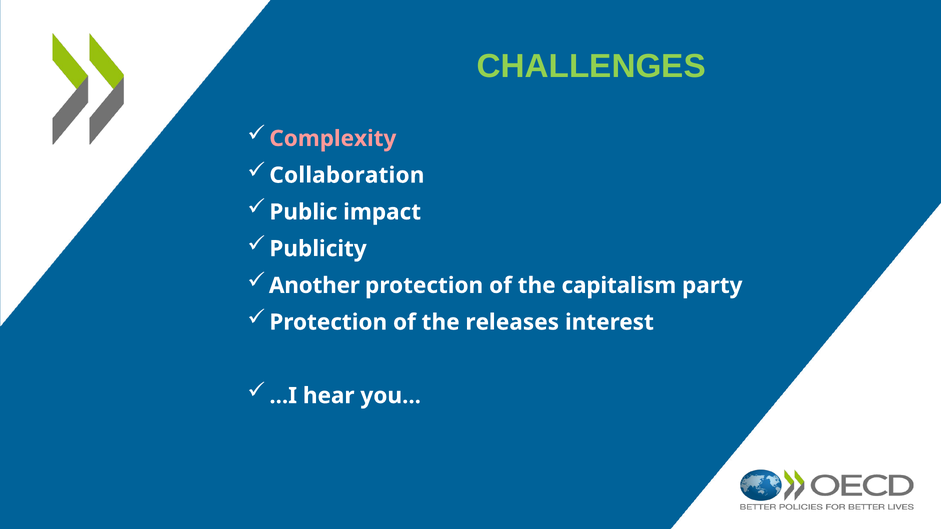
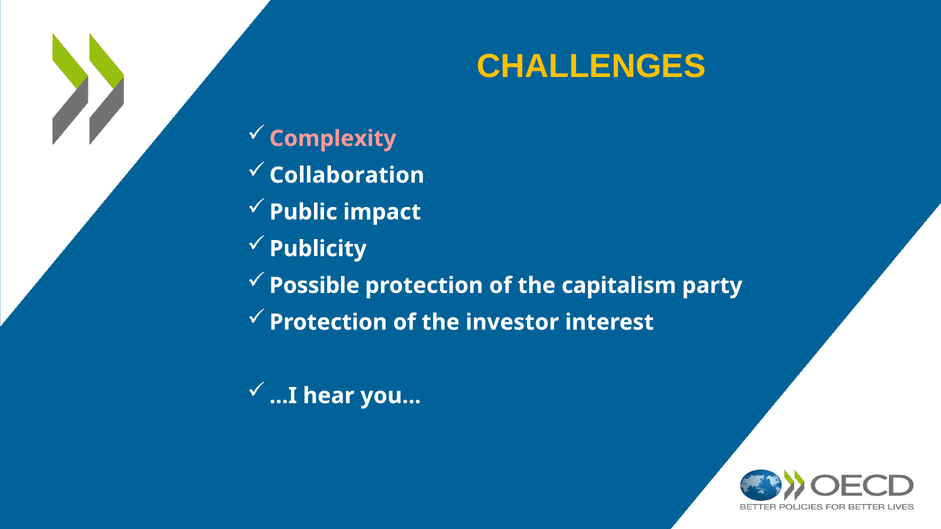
CHALLENGES colour: light green -> yellow
Another: Another -> Possible
releases: releases -> investor
